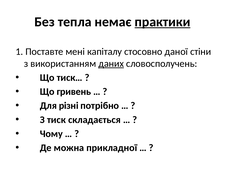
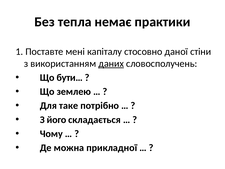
практики underline: present -> none
тиск…: тиск… -> бути…
гривень: гривень -> землею
різні: різні -> таке
тиск: тиск -> його
